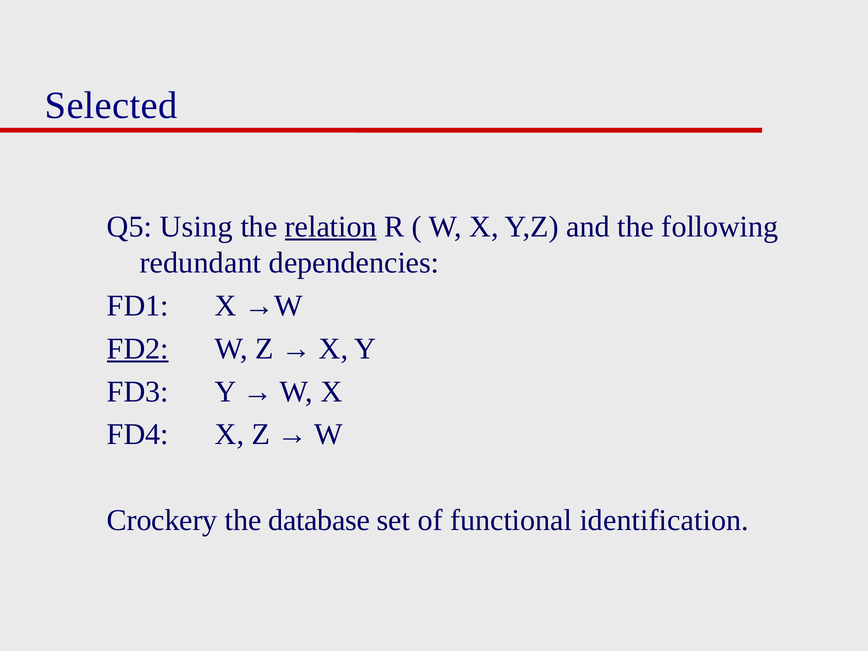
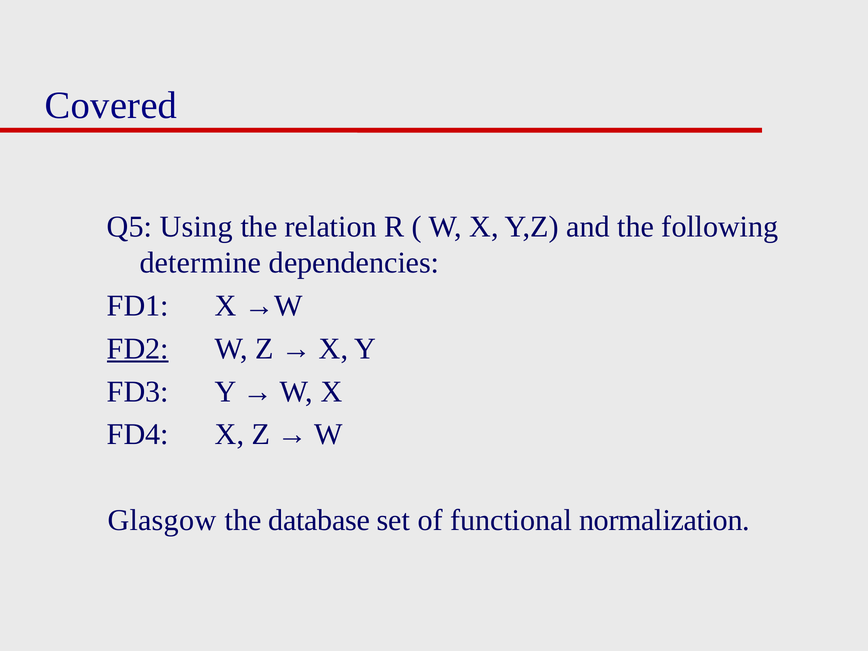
Selected: Selected -> Covered
relation underline: present -> none
redundant: redundant -> determine
Crockery: Crockery -> Glasgow
identification: identification -> normalization
